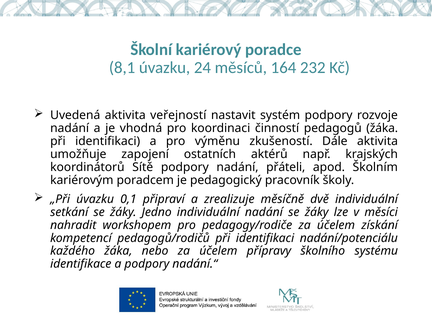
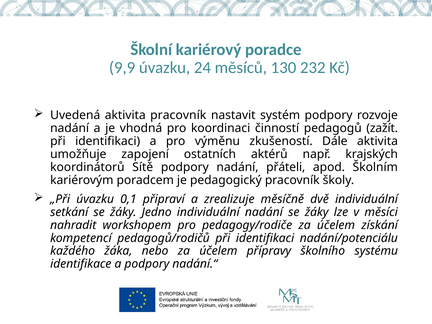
8,1: 8,1 -> 9,9
164: 164 -> 130
aktivita veřejností: veřejností -> pracovník
pedagogů žáka: žáka -> zažít
